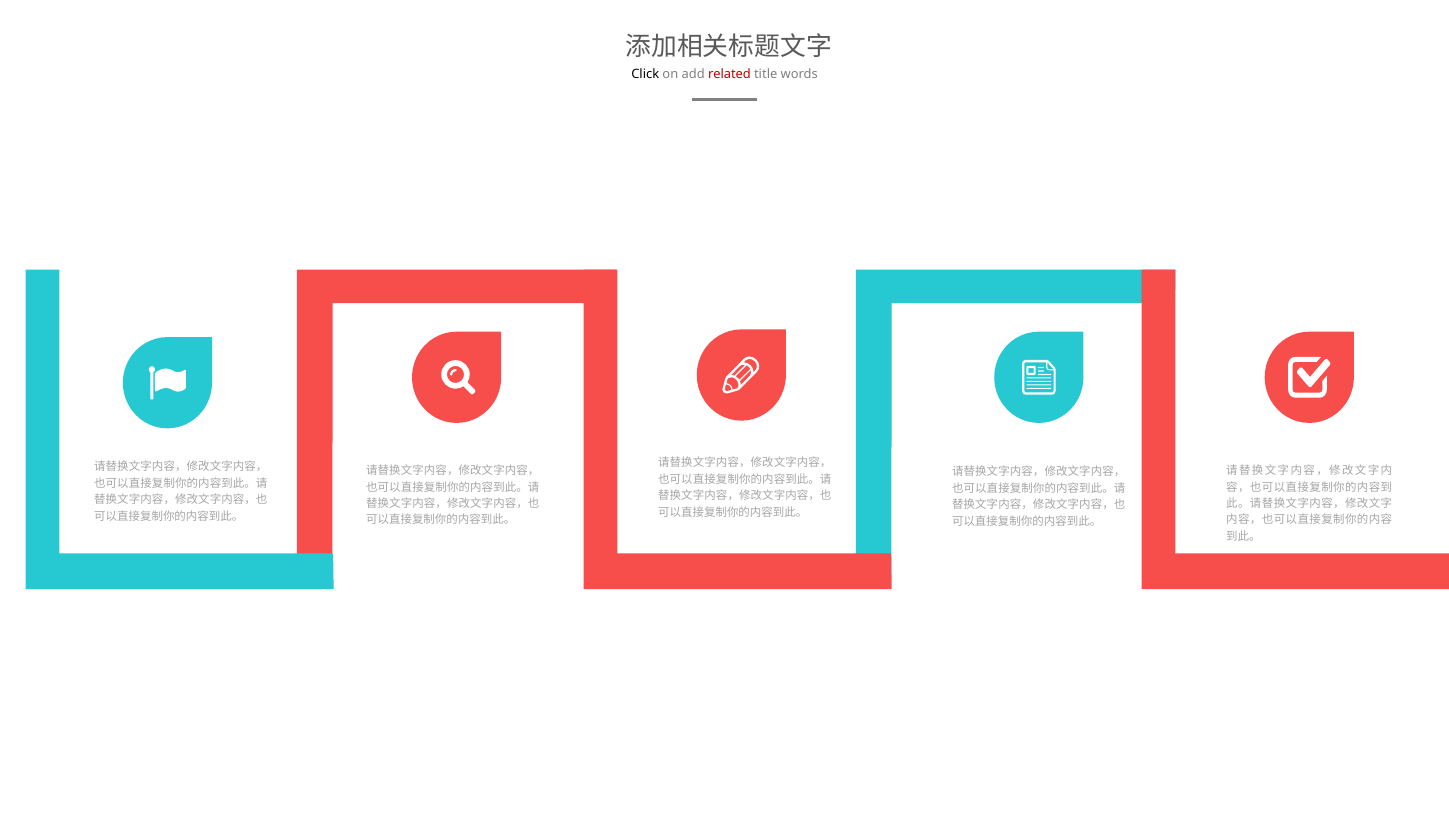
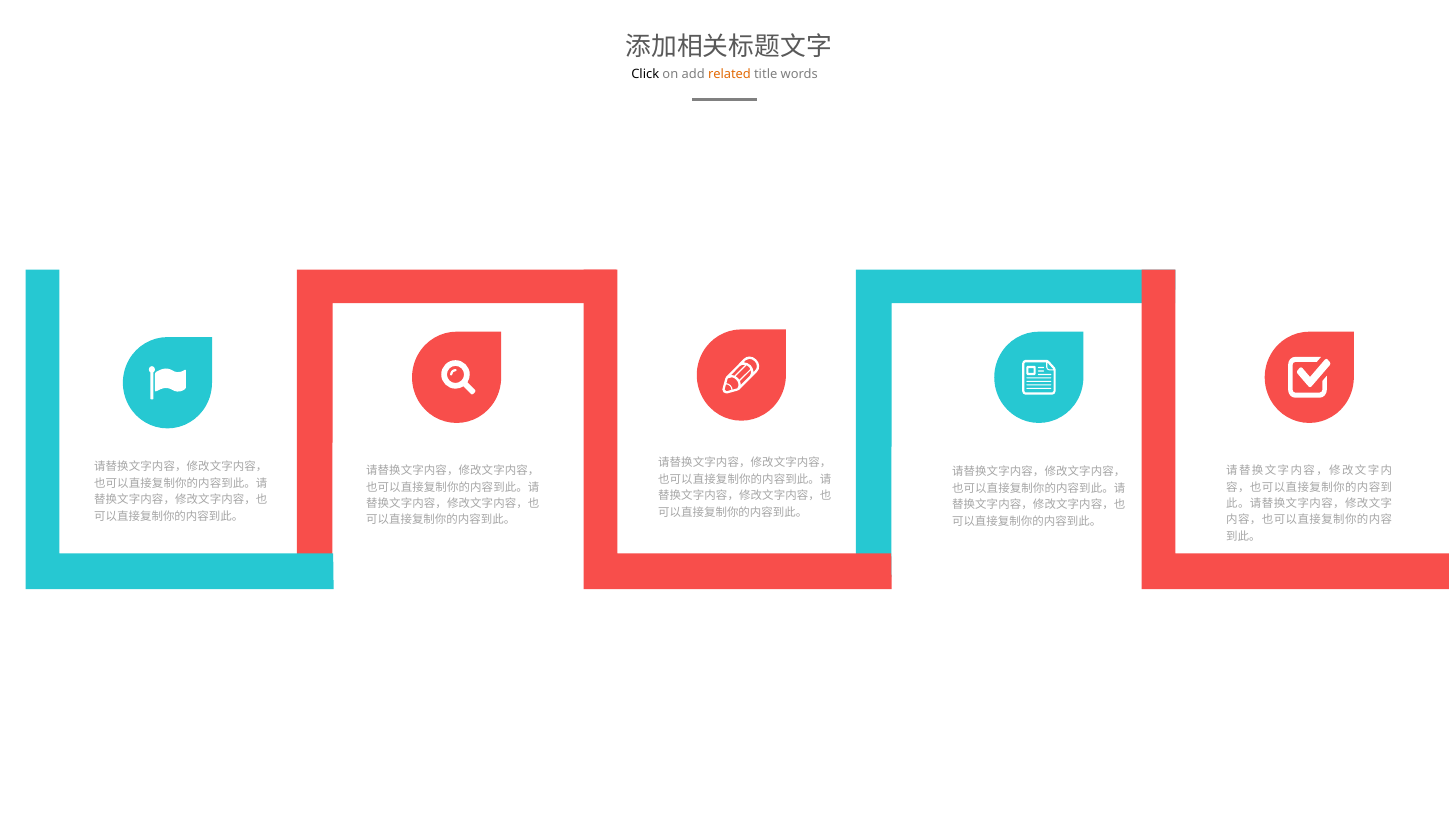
related colour: red -> orange
